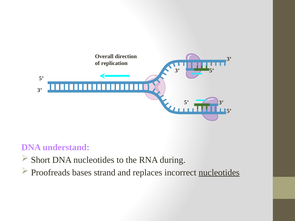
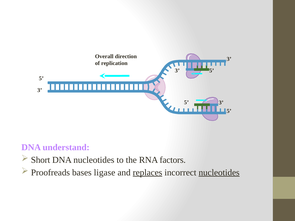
during: during -> factors
strand: strand -> ligase
replaces underline: none -> present
